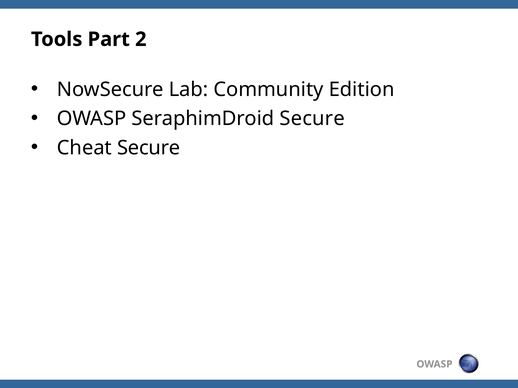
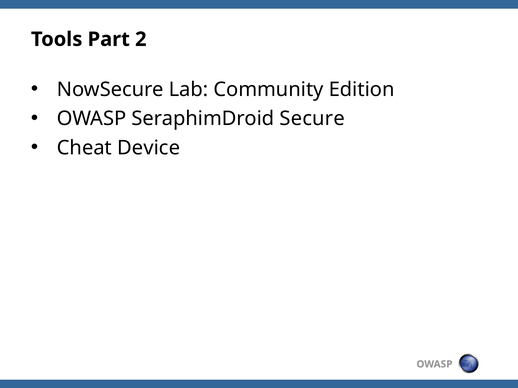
Cheat Secure: Secure -> Device
